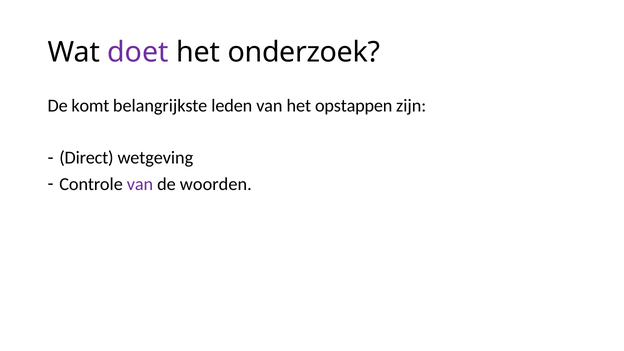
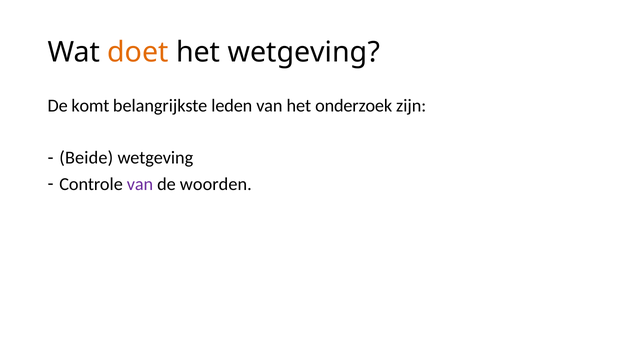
doet colour: purple -> orange
het onderzoek: onderzoek -> wetgeving
opstappen: opstappen -> onderzoek
Direct: Direct -> Beide
